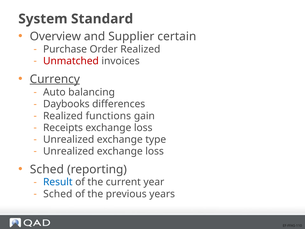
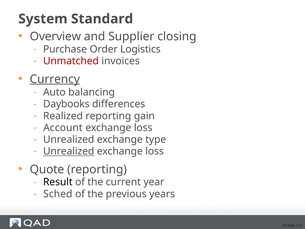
certain: certain -> closing
Order Realized: Realized -> Logistics
Realized functions: functions -> reporting
Receipts: Receipts -> Account
Unrealized at (69, 151) underline: none -> present
Sched at (47, 169): Sched -> Quote
Result colour: blue -> black
